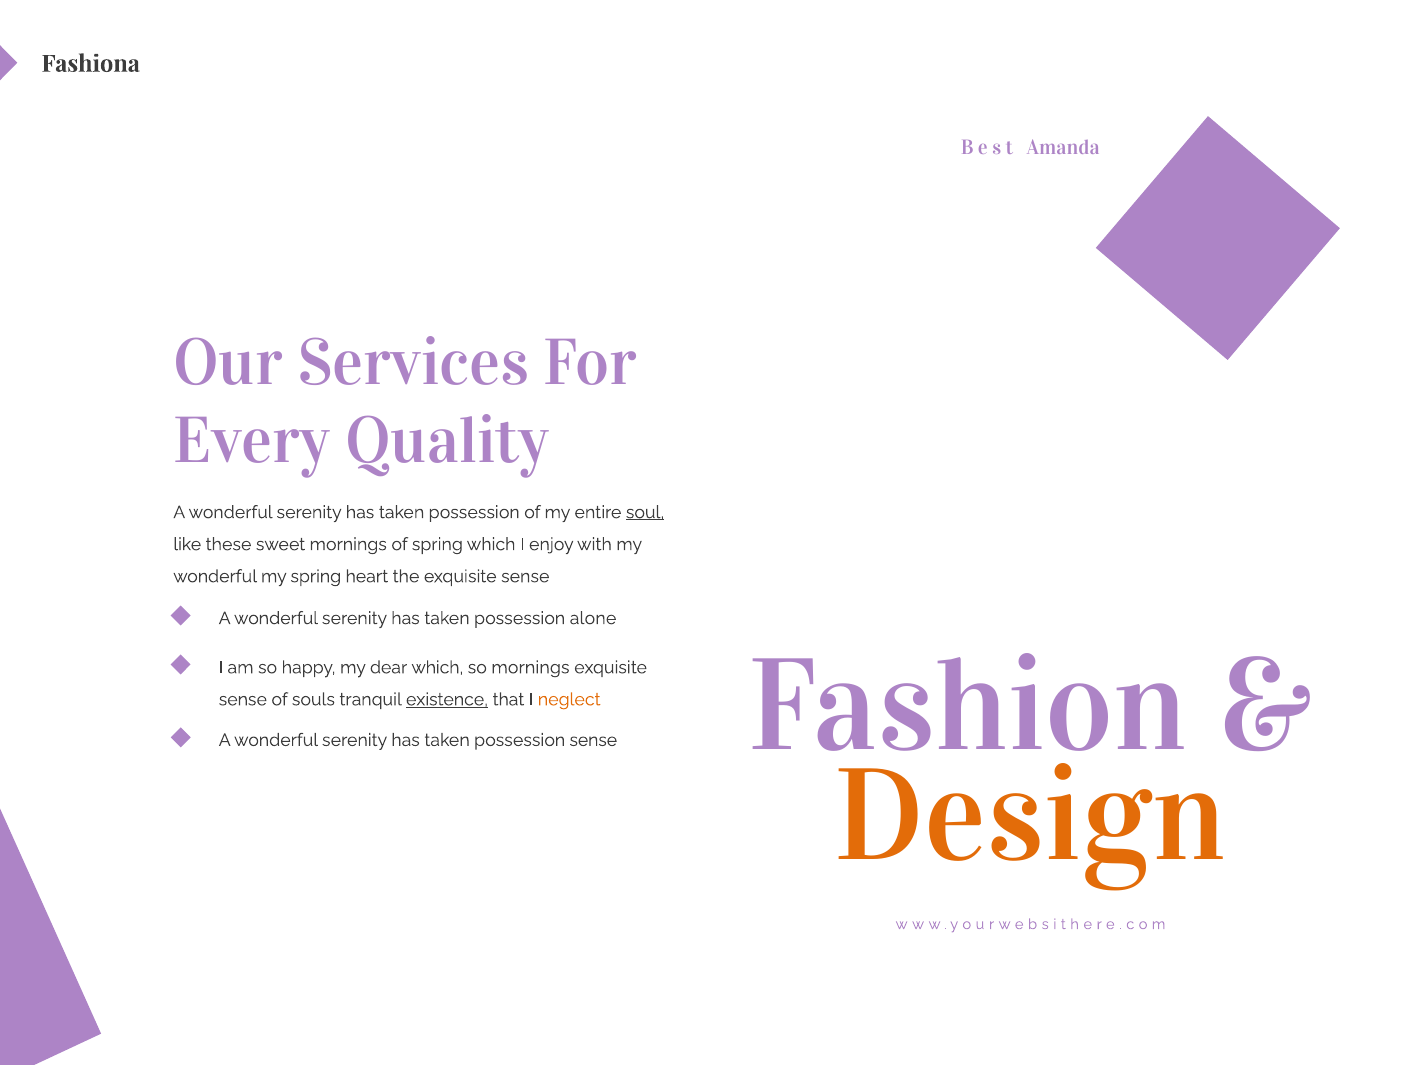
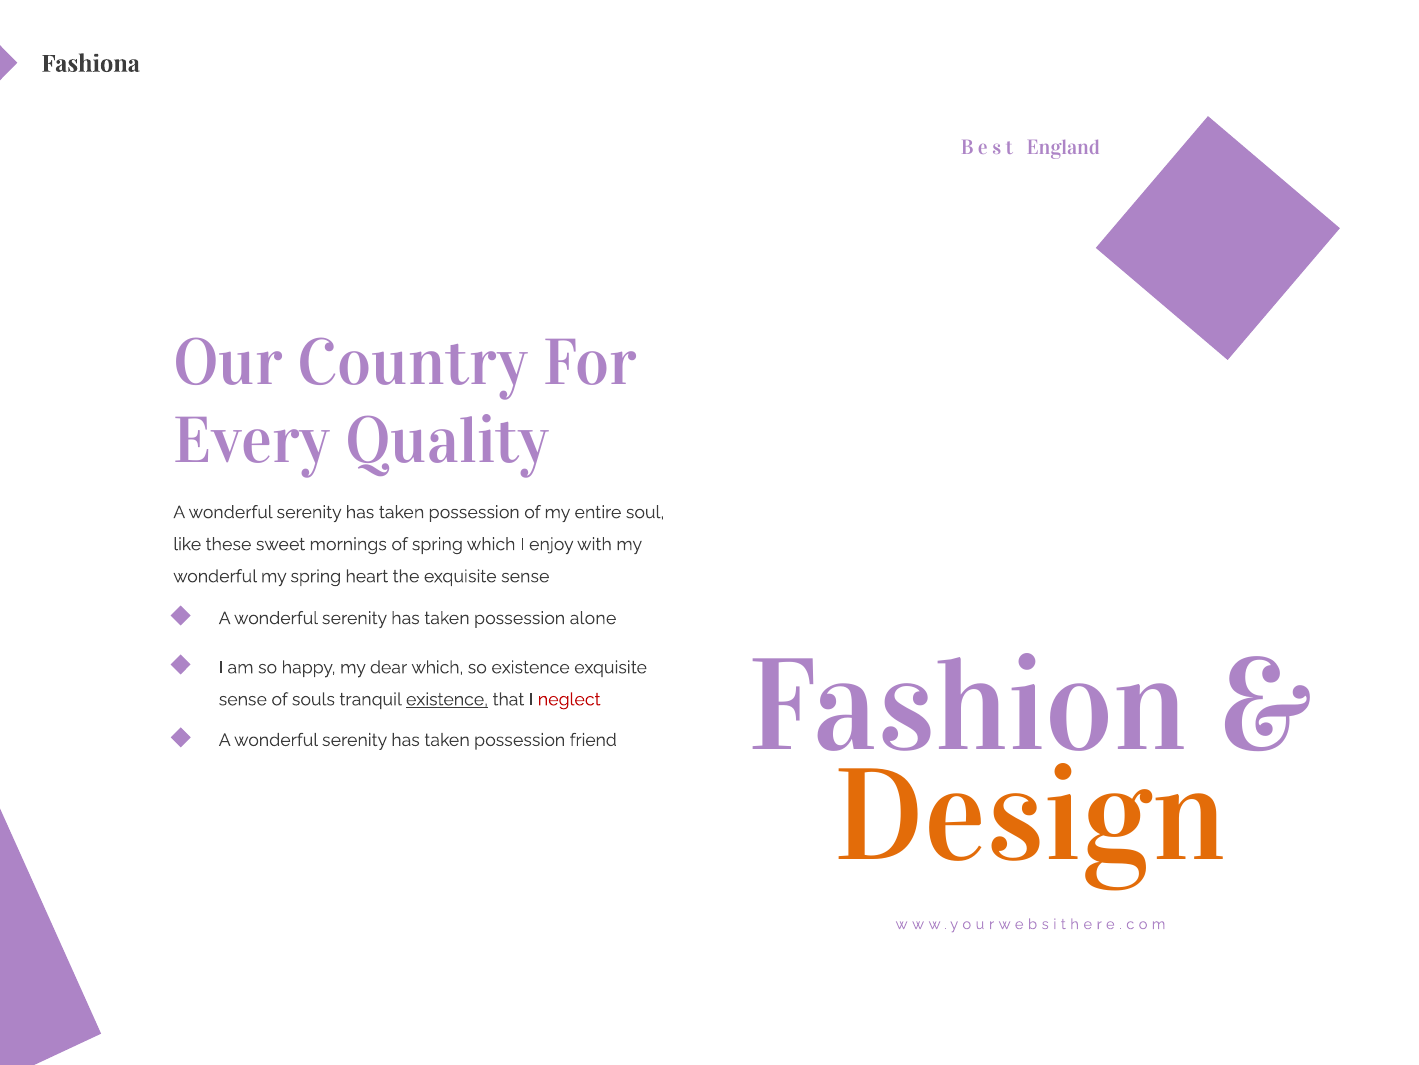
Amanda: Amanda -> England
Services: Services -> Country
soul underline: present -> none
so mornings: mornings -> existence
neglect colour: orange -> red
possession sense: sense -> friend
